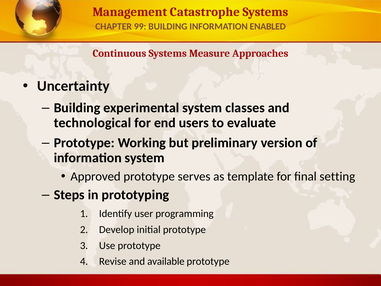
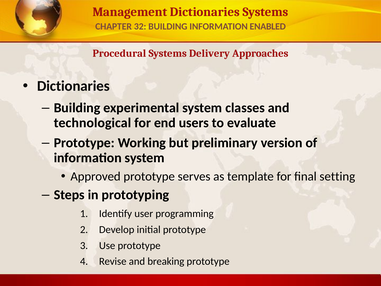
Catastrophe at (205, 12): Catastrophe -> Dictionaries
99: 99 -> 32
Continuous: Continuous -> Procedural
Measure: Measure -> Delivery
Uncertainty at (73, 86): Uncertainty -> Dictionaries
available: available -> breaking
